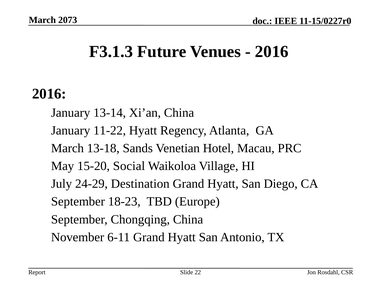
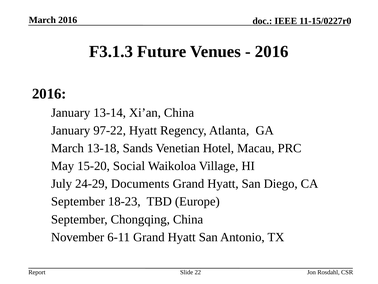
March 2073: 2073 -> 2016
11-22: 11-22 -> 97-22
Destination: Destination -> Documents
